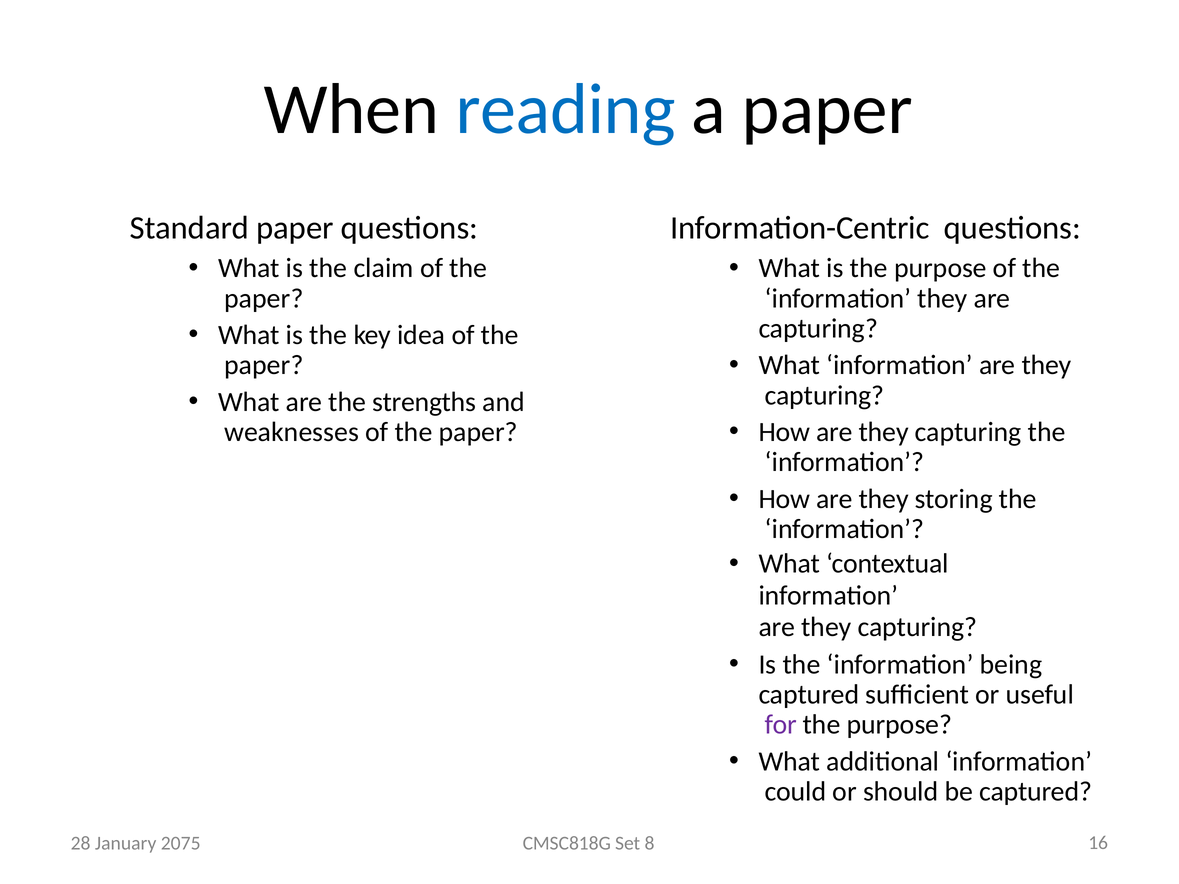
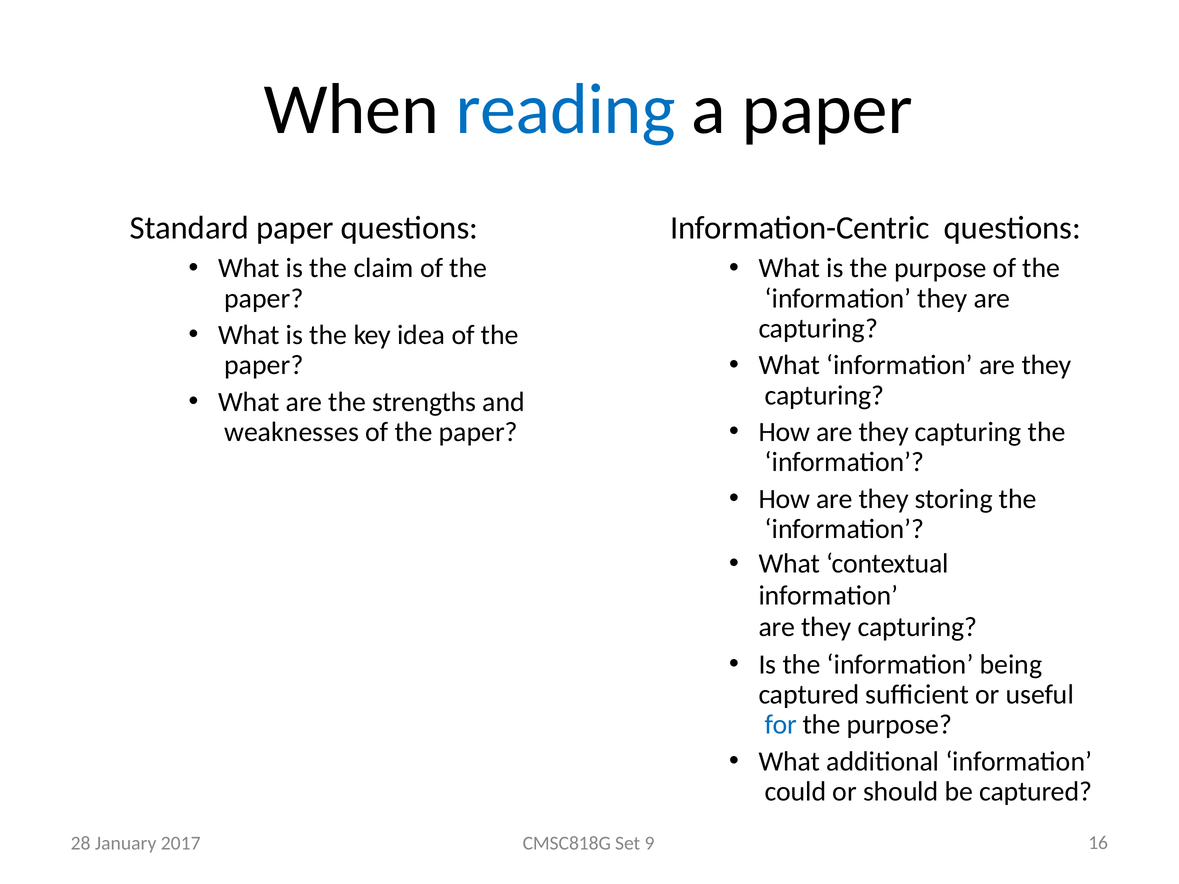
for colour: purple -> blue
2075: 2075 -> 2017
8: 8 -> 9
